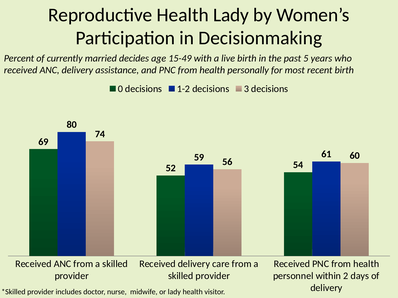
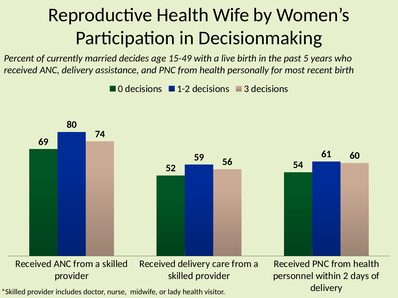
Health Lady: Lady -> Wife
